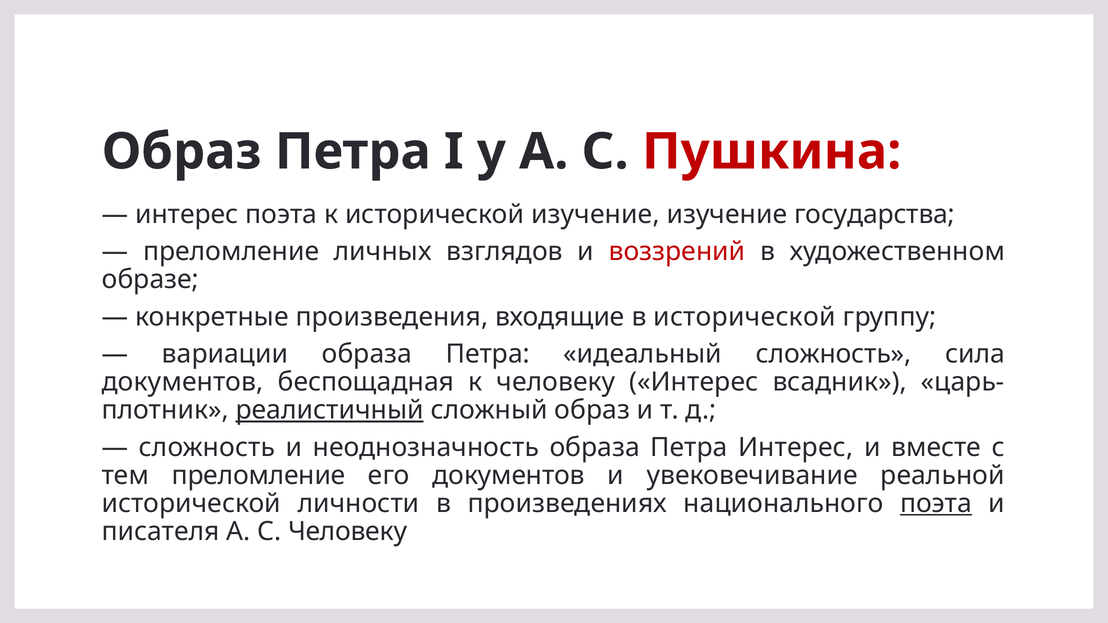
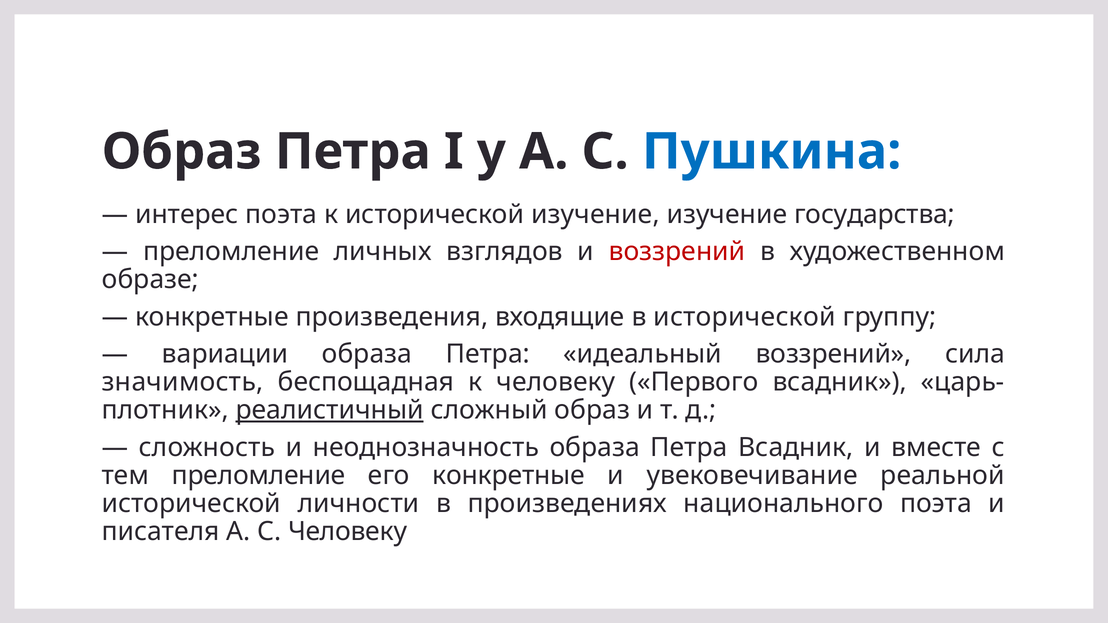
Пушкина colour: red -> blue
идеальный сложность: сложность -> воззрений
документов at (183, 382): документов -> значимость
человеку Интерес: Интерес -> Первого
Петра Интерес: Интерес -> Всадник
его документов: документов -> конкретные
поэта at (936, 504) underline: present -> none
